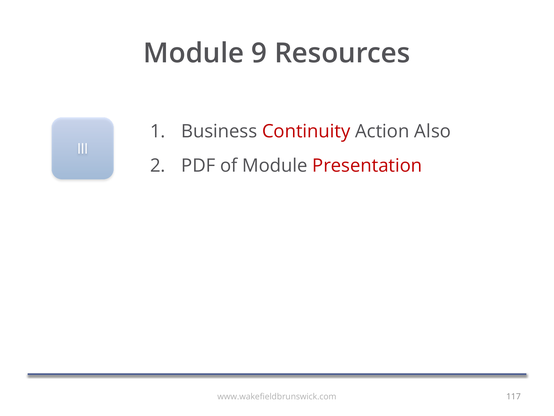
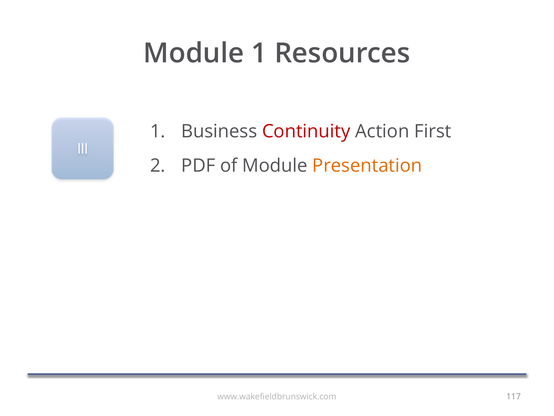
Module 9: 9 -> 1
Also: Also -> First
Presentation colour: red -> orange
